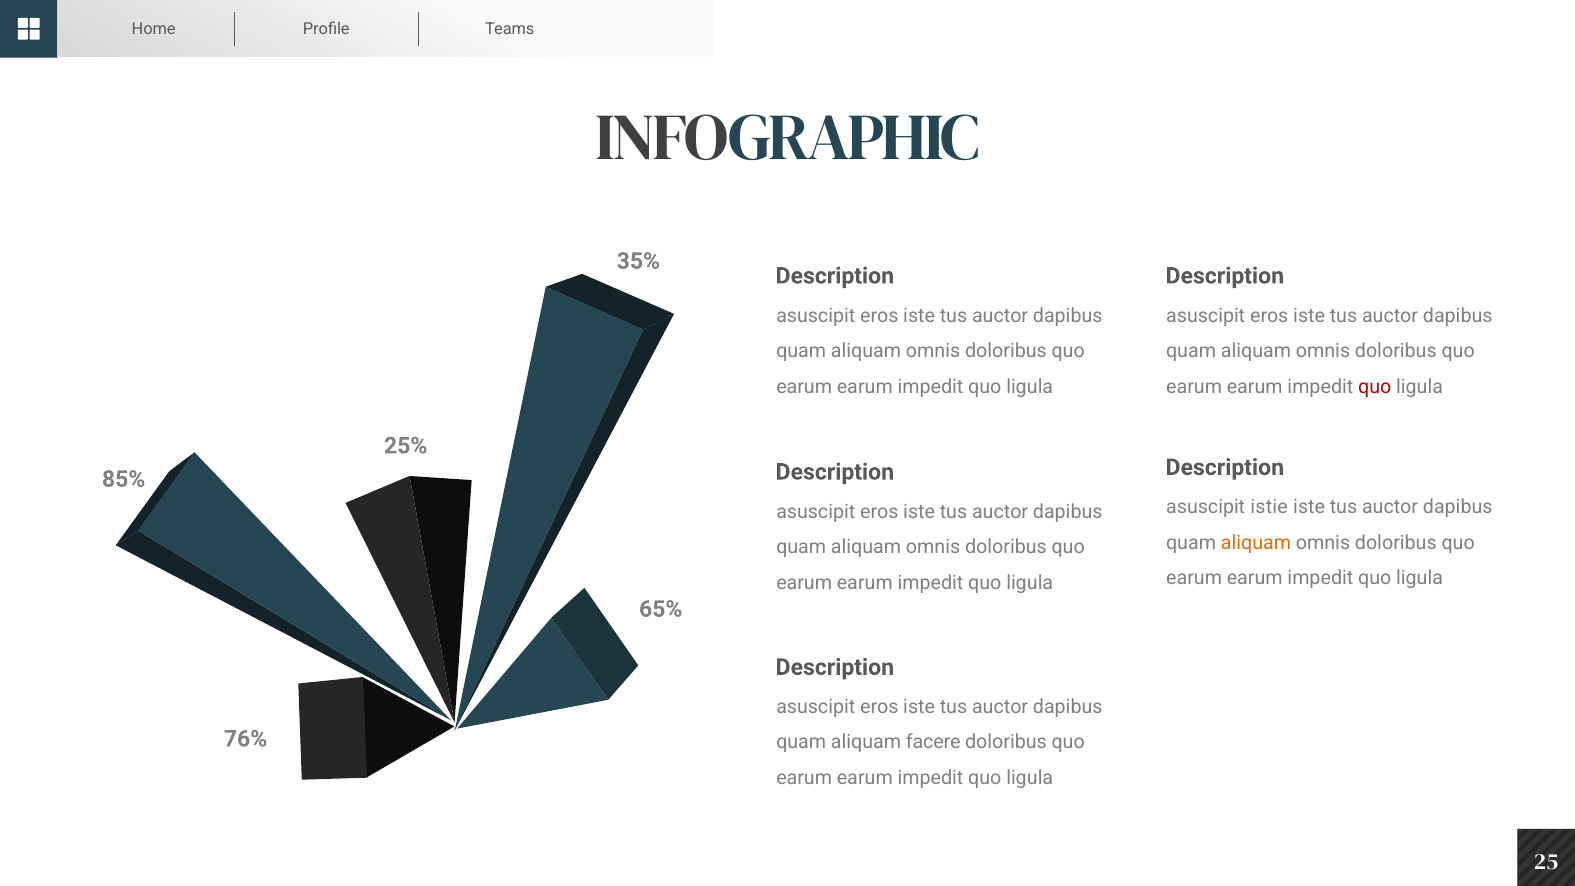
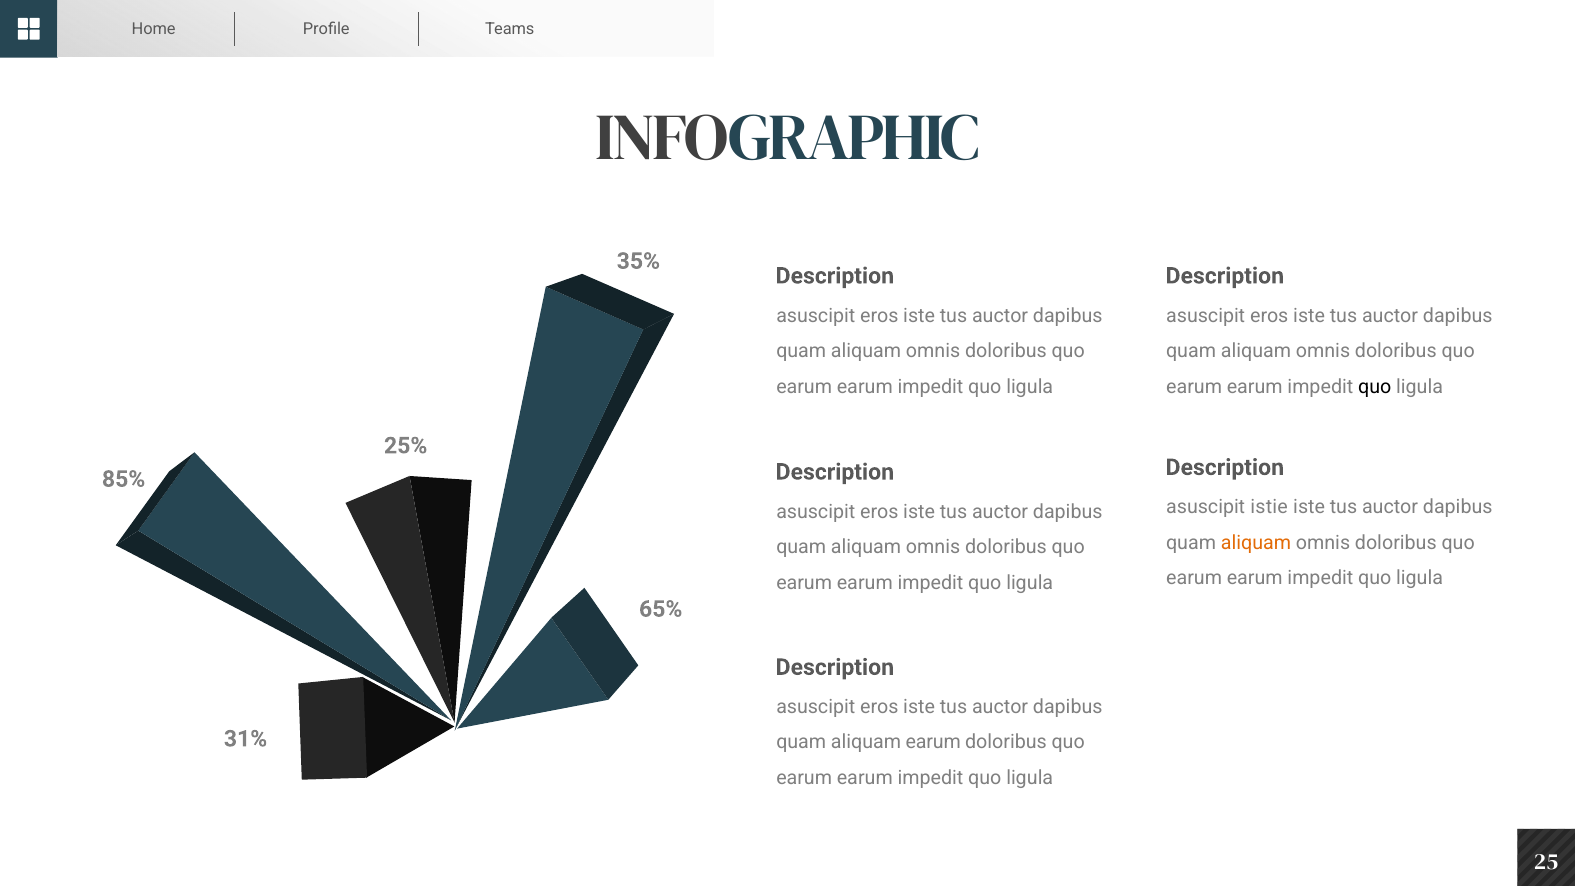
quo at (1375, 386) colour: red -> black
76%: 76% -> 31%
aliquam facere: facere -> earum
